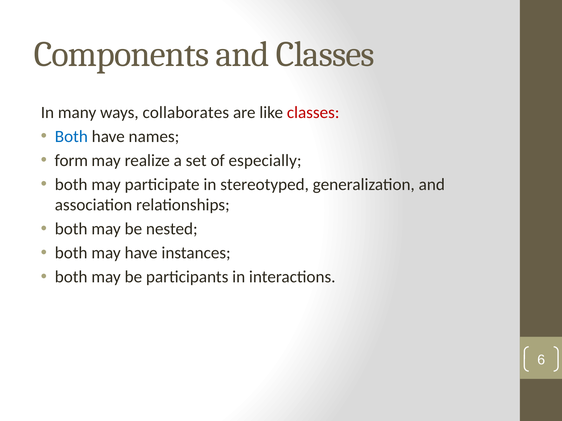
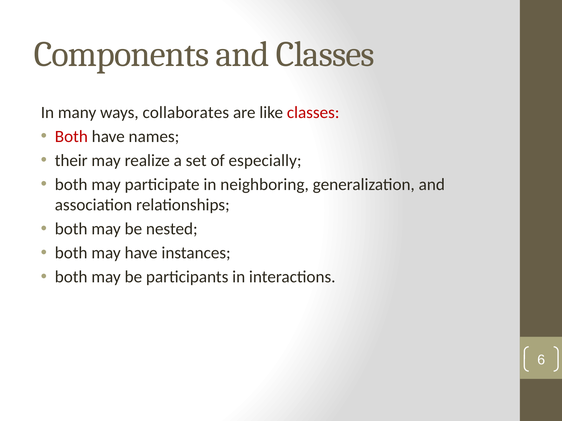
Both at (71, 137) colour: blue -> red
form: form -> their
stereotyped: stereotyped -> neighboring
